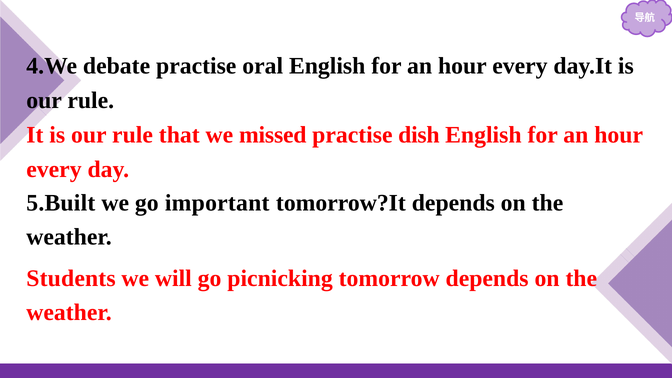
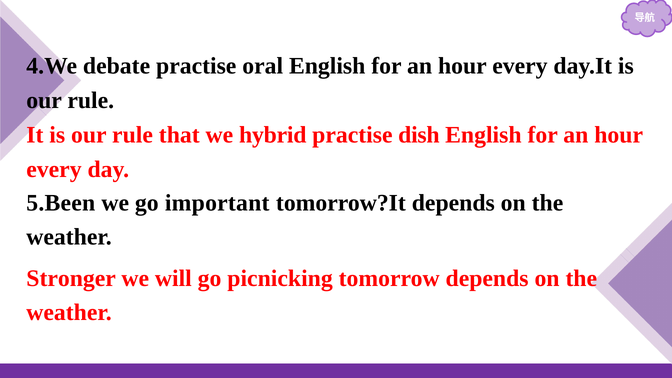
missed: missed -> hybrid
5.Built: 5.Built -> 5.Been
Students: Students -> Stronger
